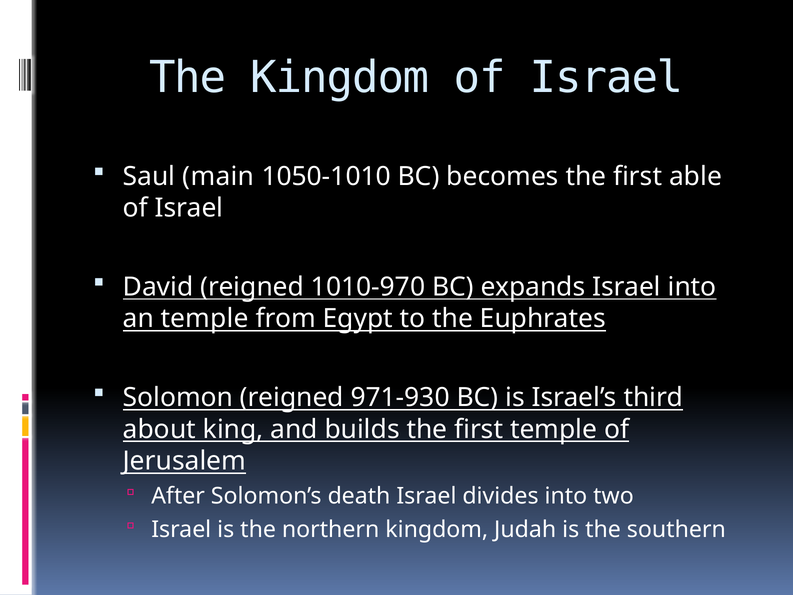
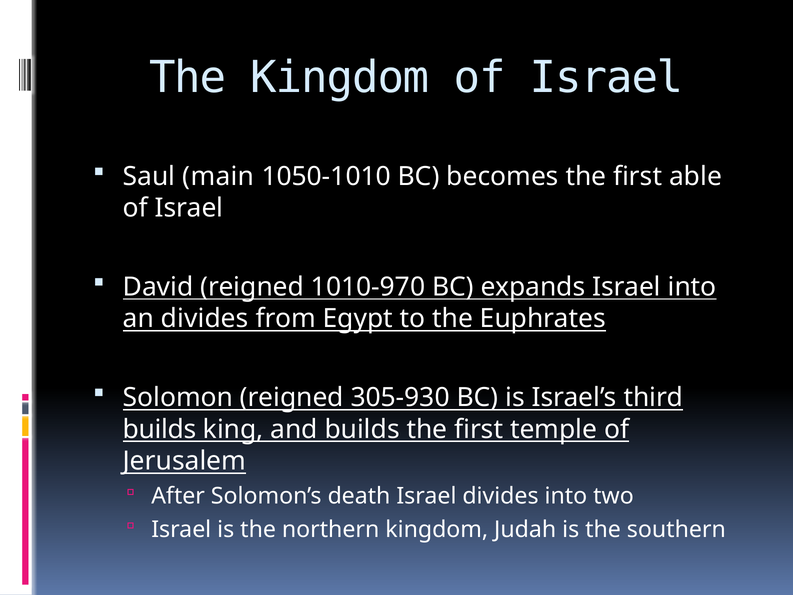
an temple: temple -> divides
971-930: 971-930 -> 305-930
about at (159, 429): about -> builds
